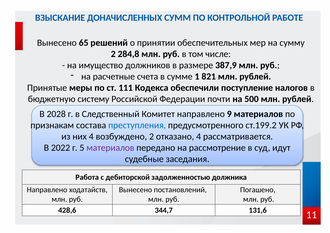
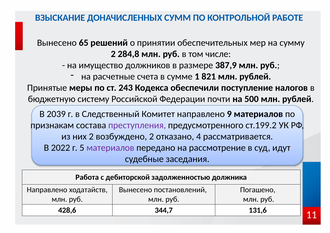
111: 111 -> 243
2028: 2028 -> 2039
преступления colour: blue -> purple
них 4: 4 -> 2
